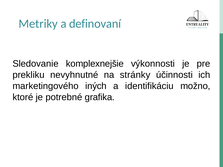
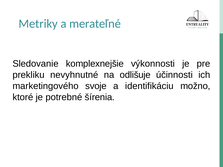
definovaní: definovaní -> merateľné
stránky: stránky -> odlišuje
iných: iných -> svoje
grafika: grafika -> šírenia
